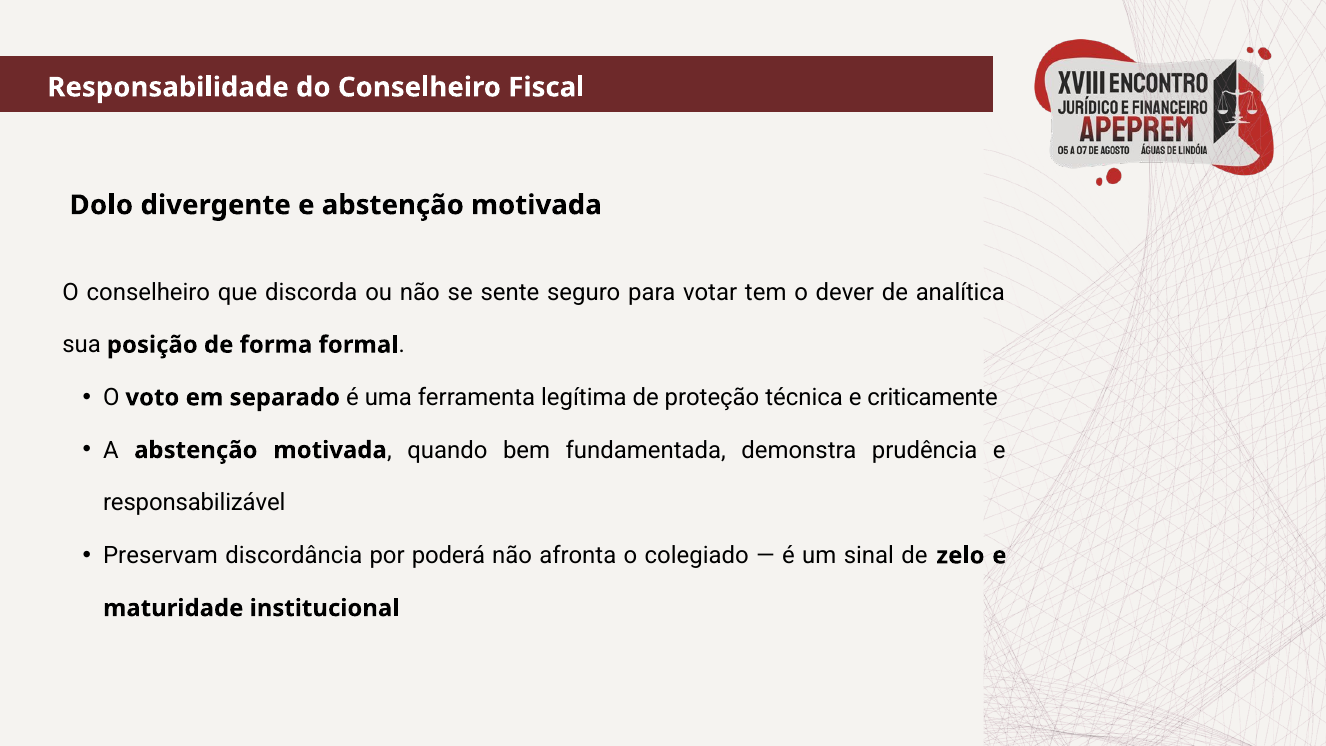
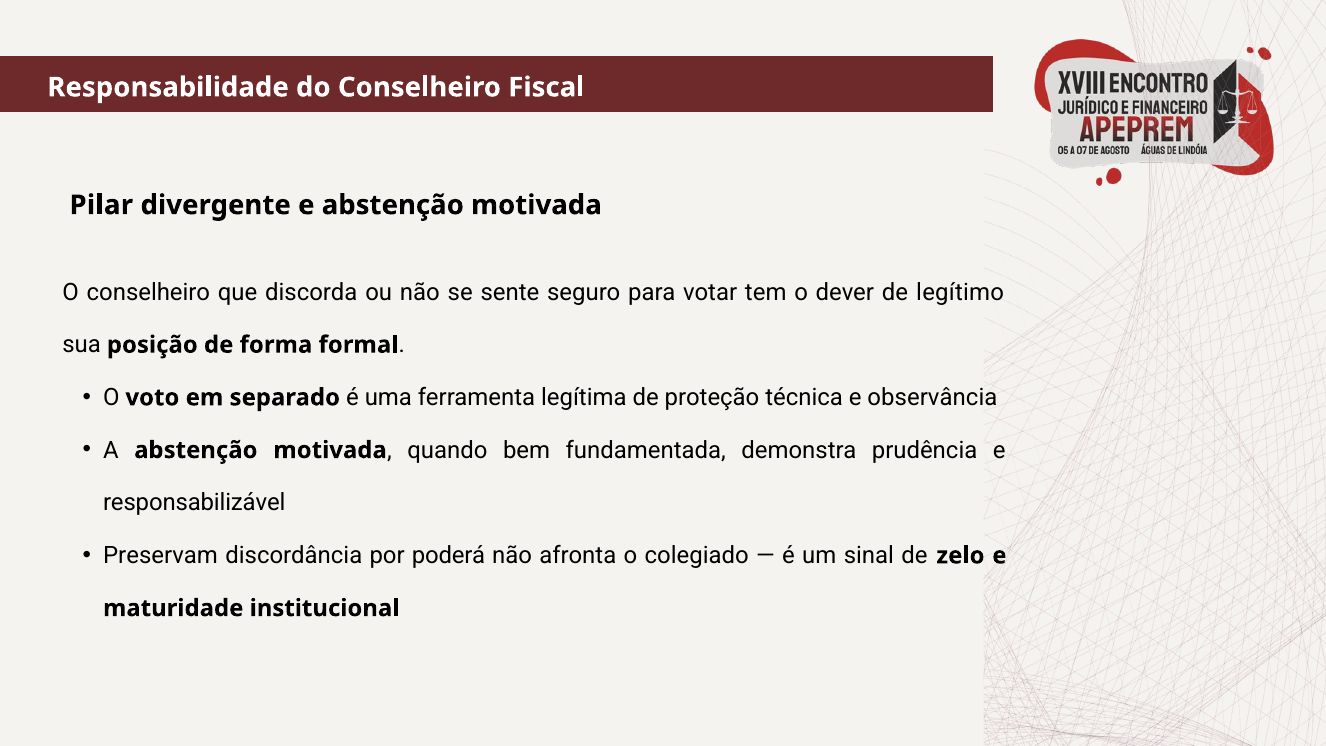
Dolo: Dolo -> Pilar
analítica: analítica -> legítimo
criticamente: criticamente -> observância
